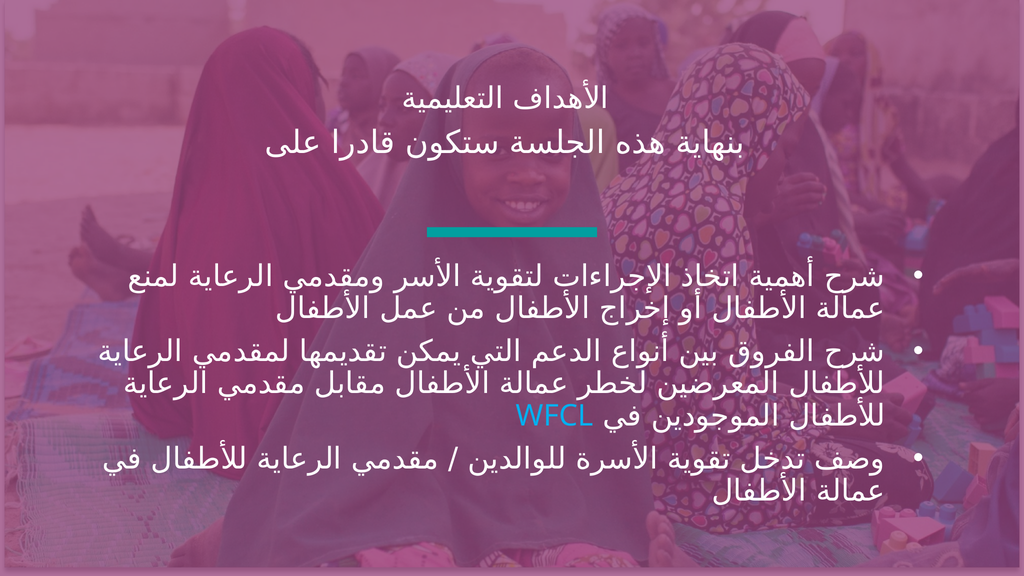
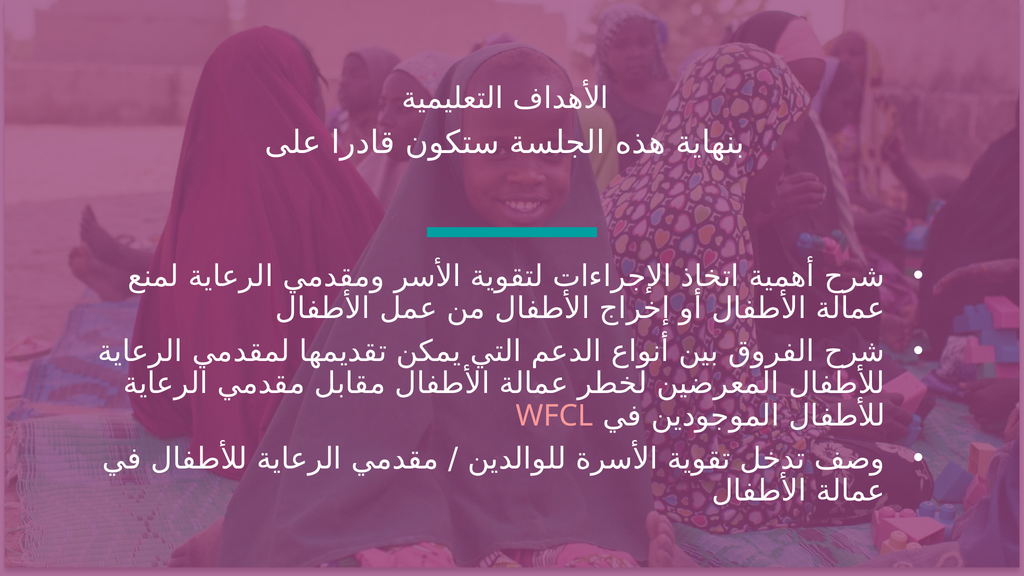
WFCL colour: light blue -> pink
